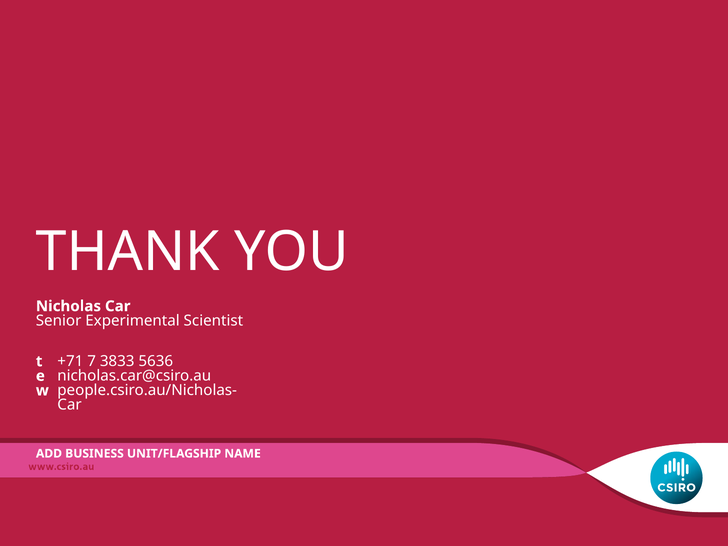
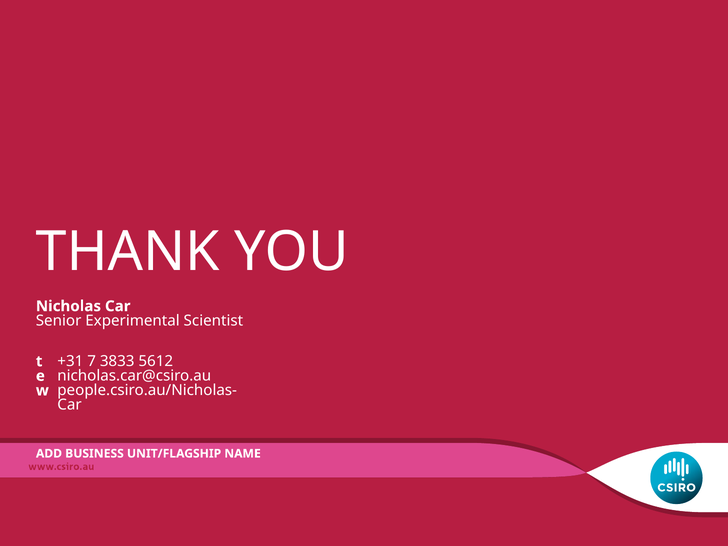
+71: +71 -> +31
5636: 5636 -> 5612
